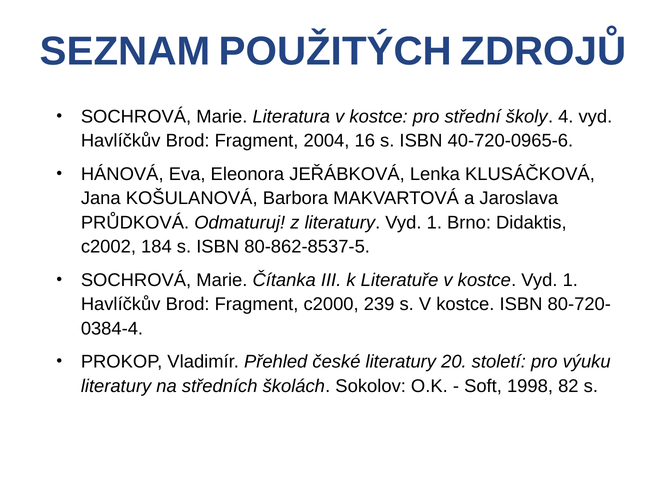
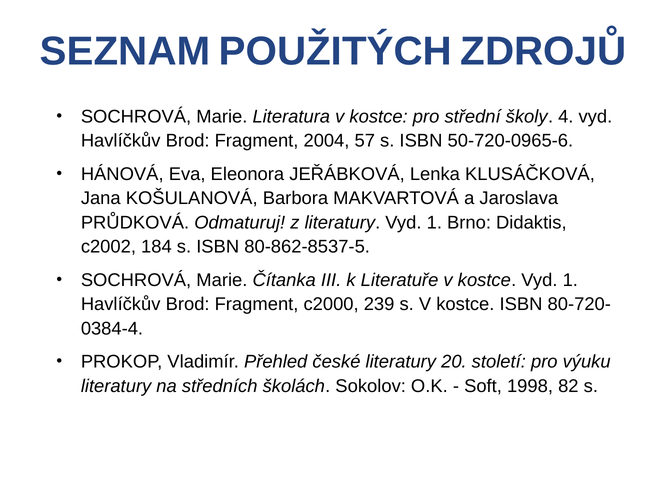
16: 16 -> 57
40-720-0965-6: 40-720-0965-6 -> 50-720-0965-6
